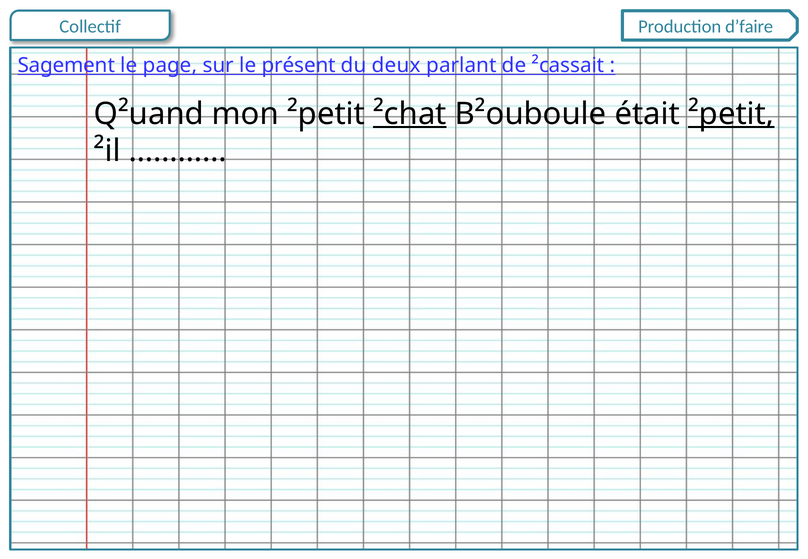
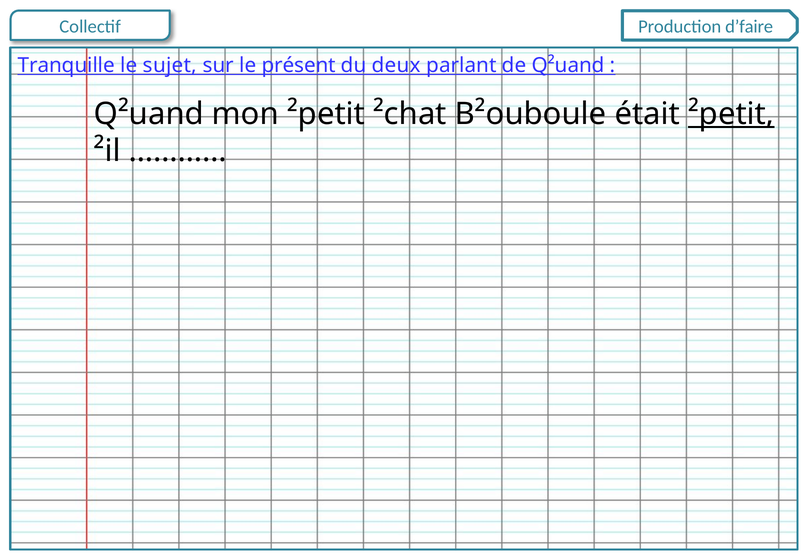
Sagement: Sagement -> Tranquille
page: page -> sujet
de ²cassait: ²cassait -> Q²uand
²chat underline: present -> none
